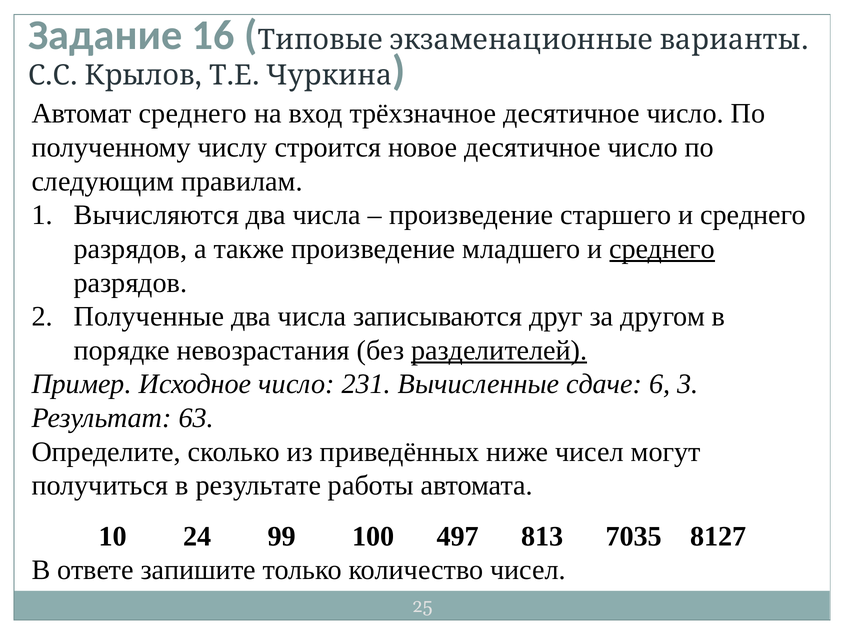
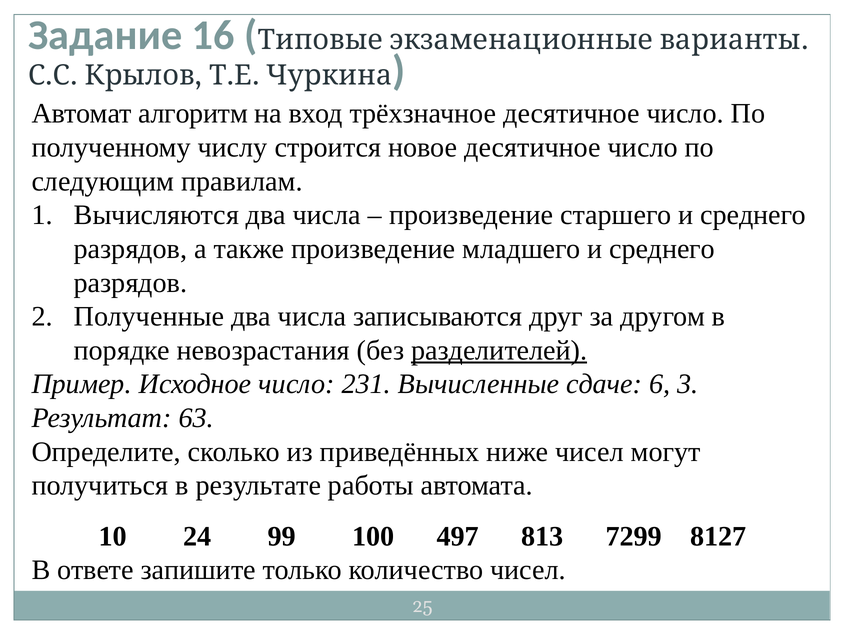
Автомат среднего: среднего -> алгоритм
среднего at (662, 249) underline: present -> none
7035: 7035 -> 7299
